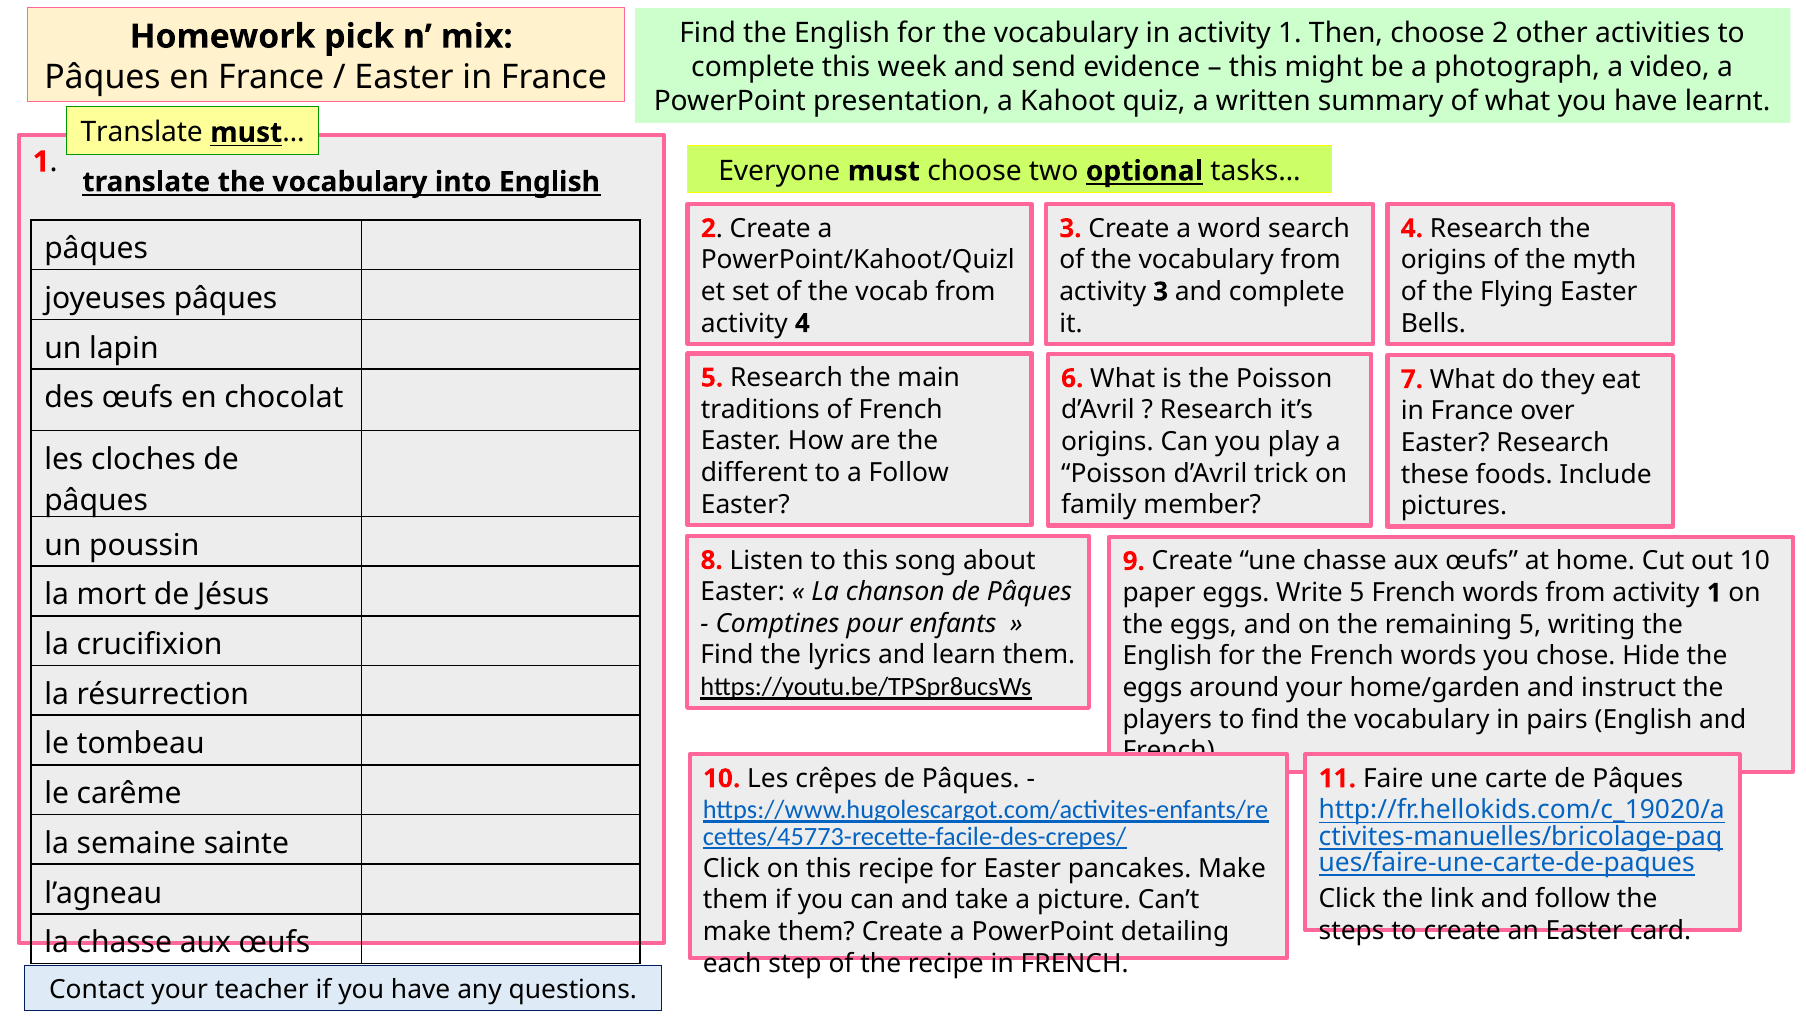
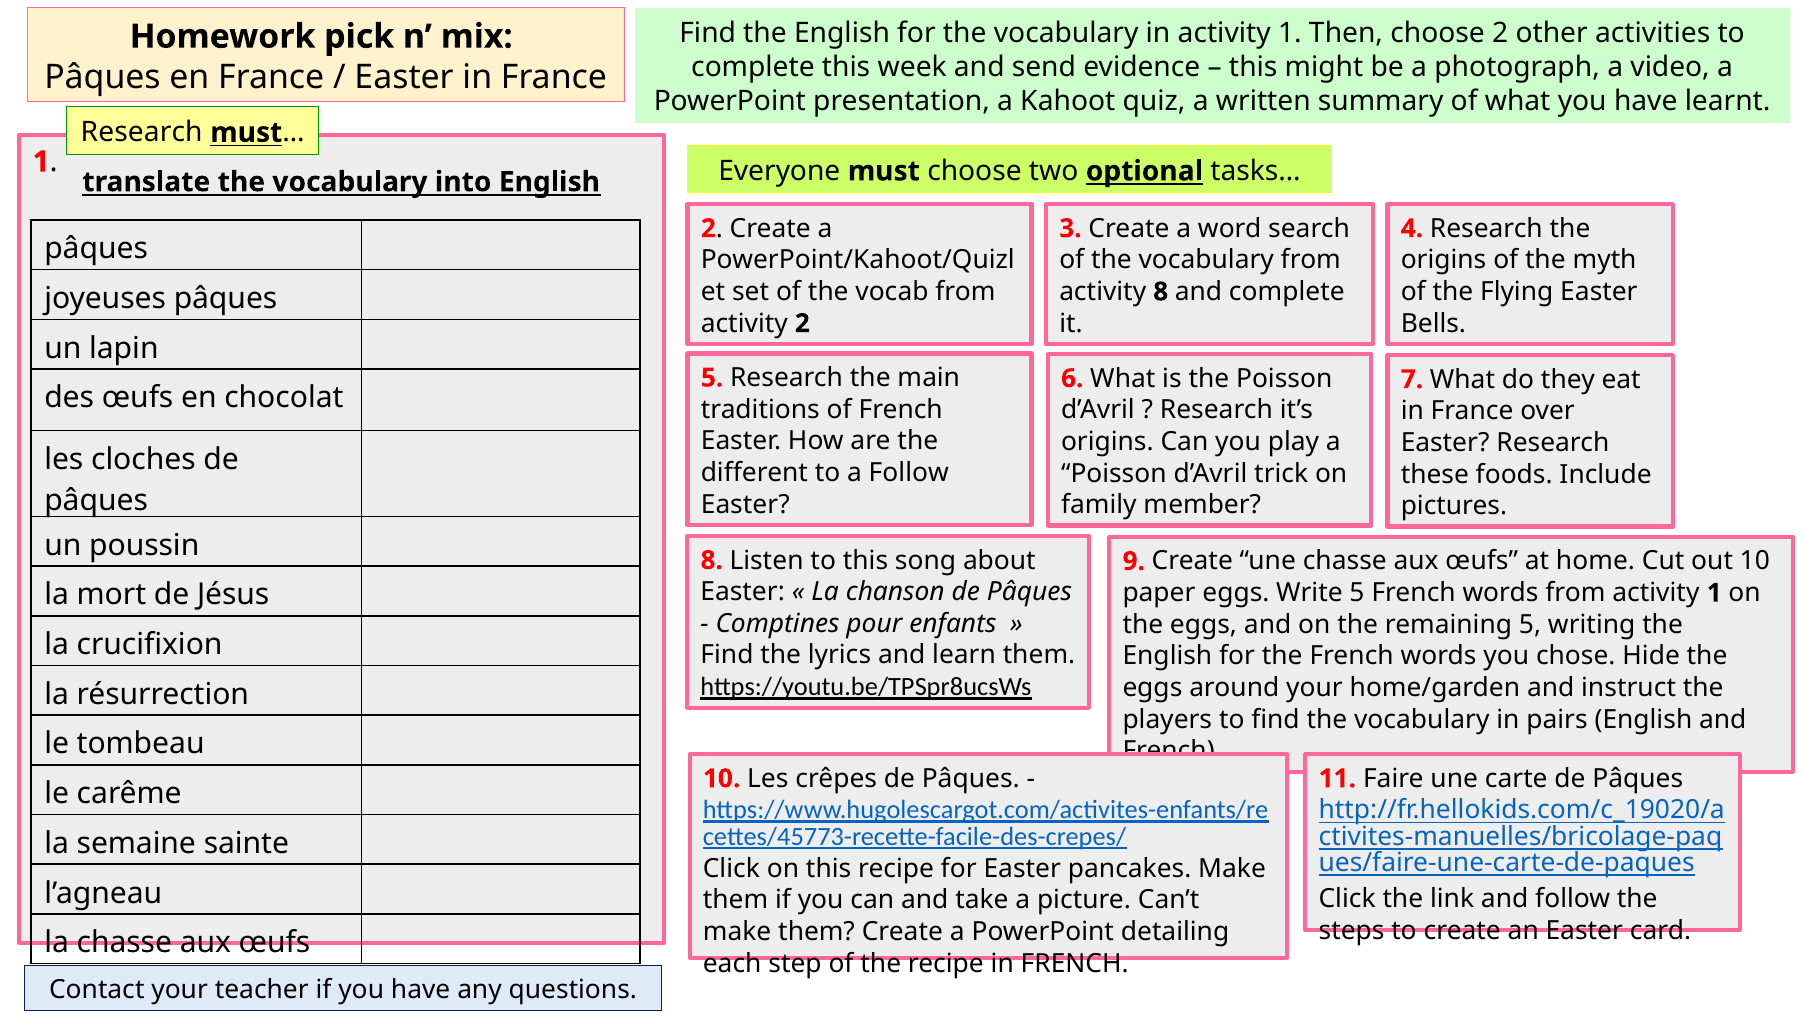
Translate at (142, 133): Translate -> Research
activity 3: 3 -> 8
activity 4: 4 -> 2
